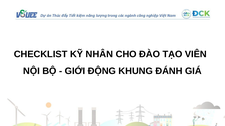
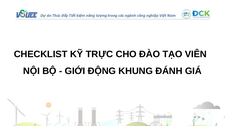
NHÂN: NHÂN -> TRỰC
